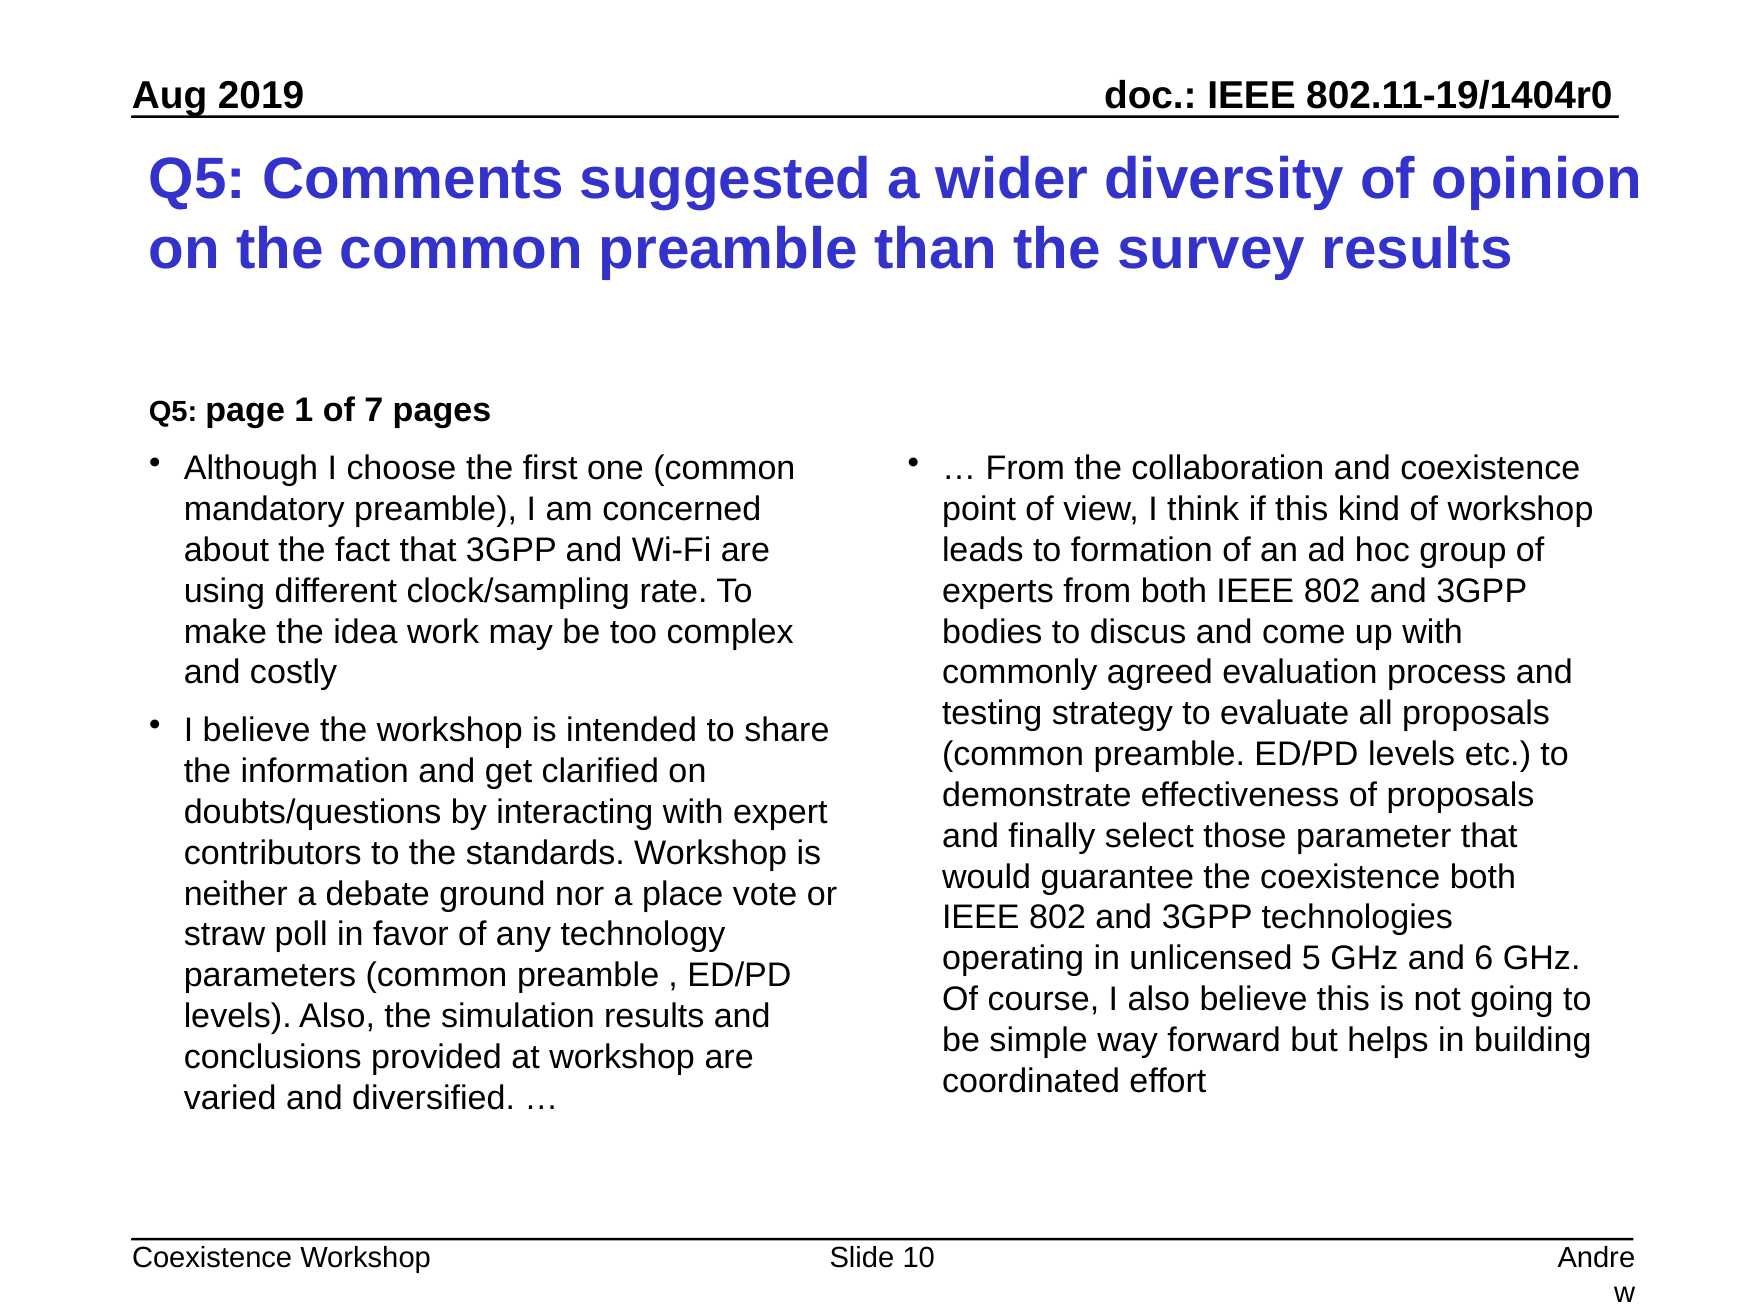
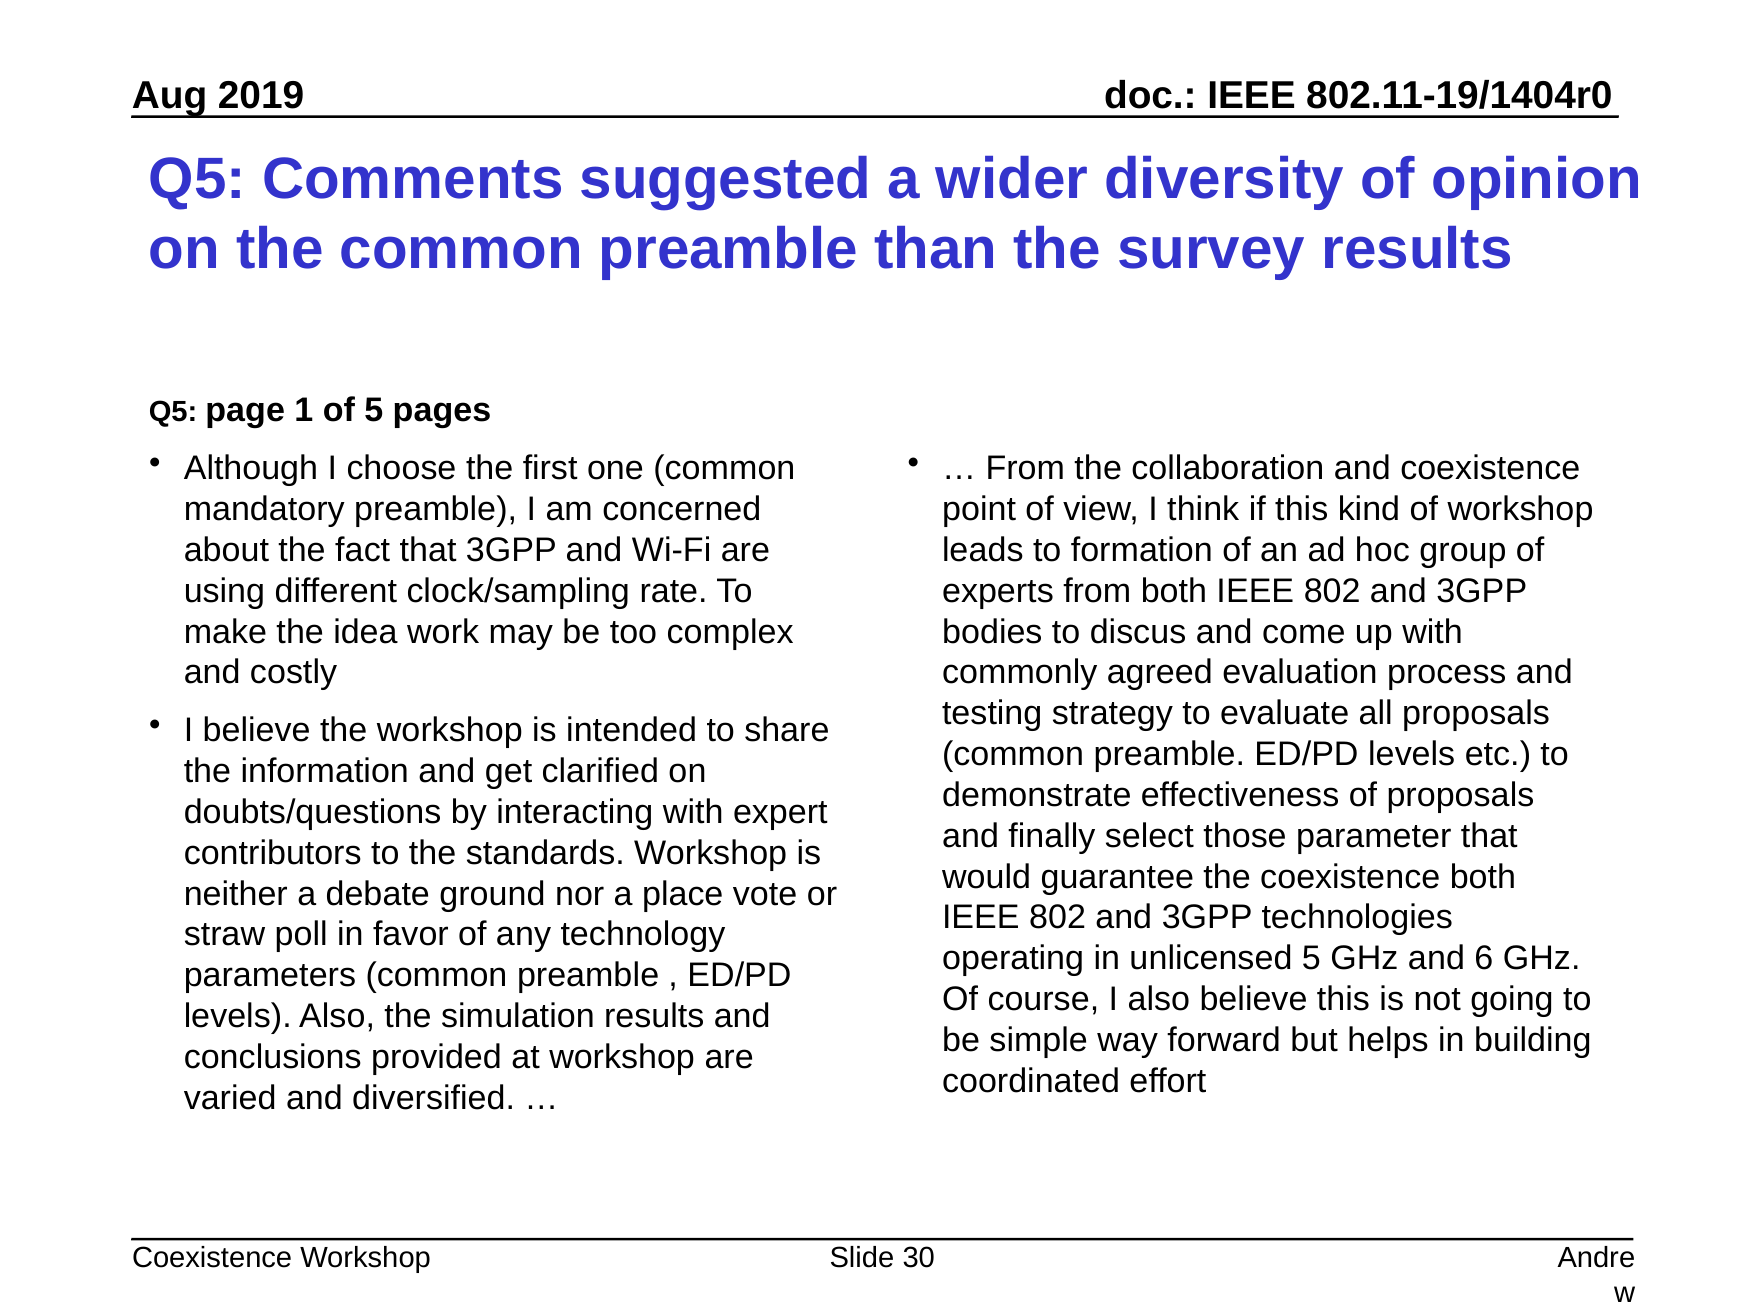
of 7: 7 -> 5
10: 10 -> 30
